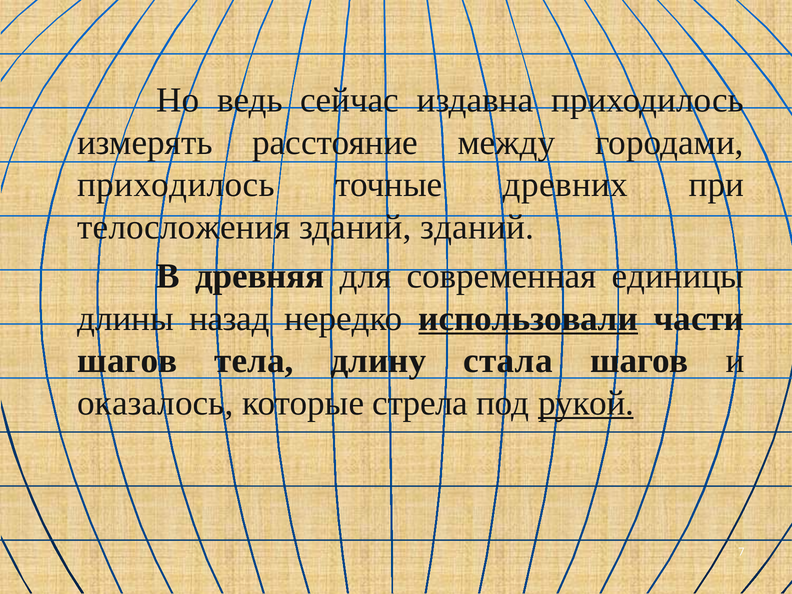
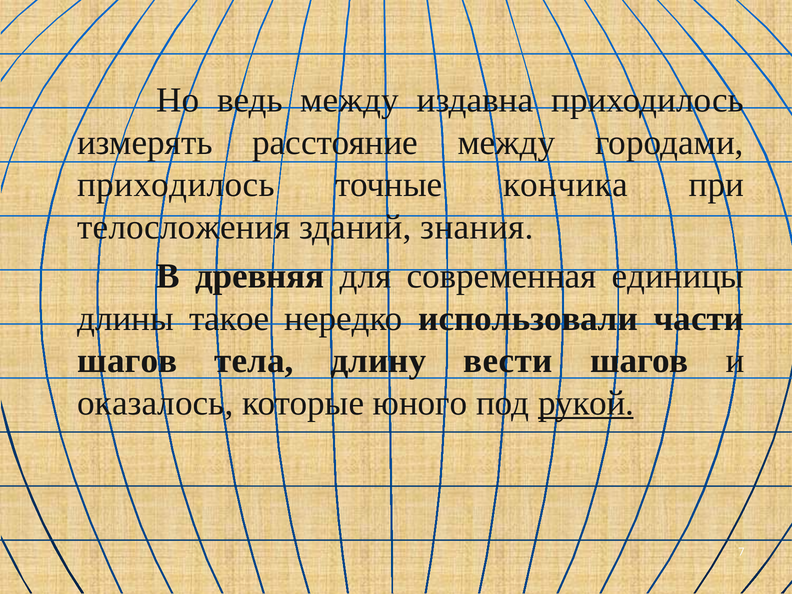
ведь сейчас: сейчас -> между
древних: древних -> кончика
зданий зданий: зданий -> знания
назад: назад -> такое
использовали underline: present -> none
стала: стала -> вести
стрела: стрела -> юного
